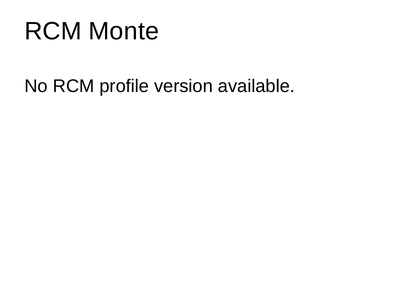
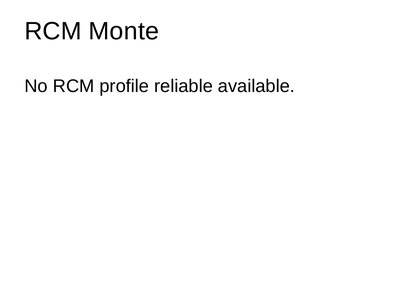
version: version -> reliable
